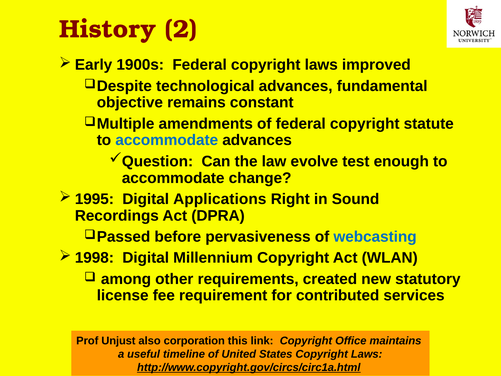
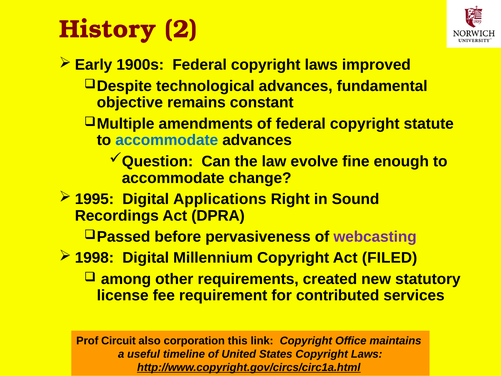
test: test -> fine
webcasting colour: blue -> purple
WLAN: WLAN -> FILED
Unjust: Unjust -> Circuit
